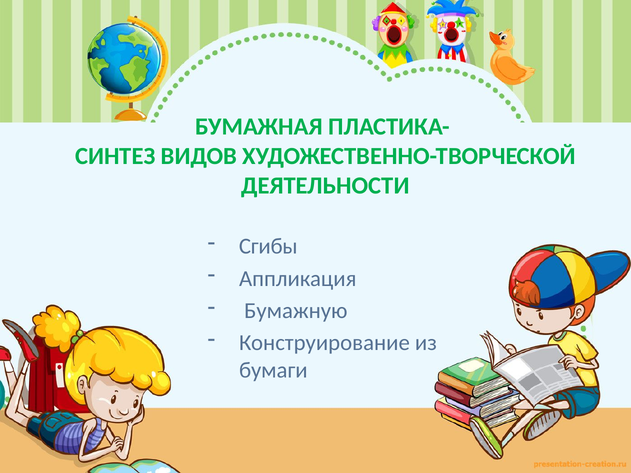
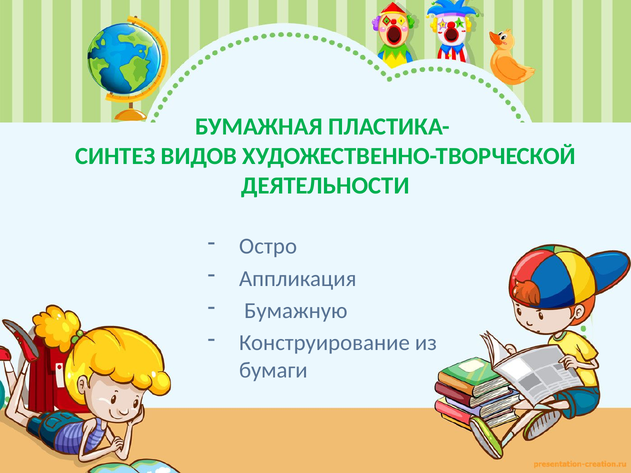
Сгибы: Сгибы -> Остро
